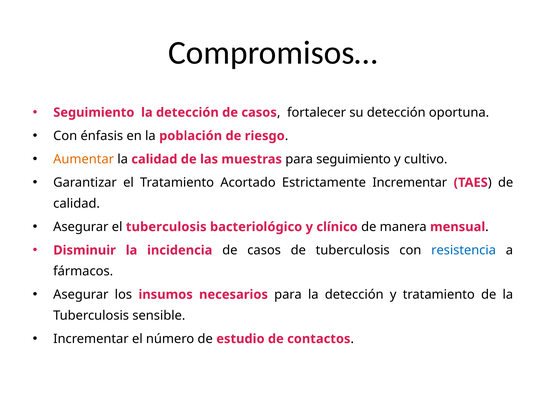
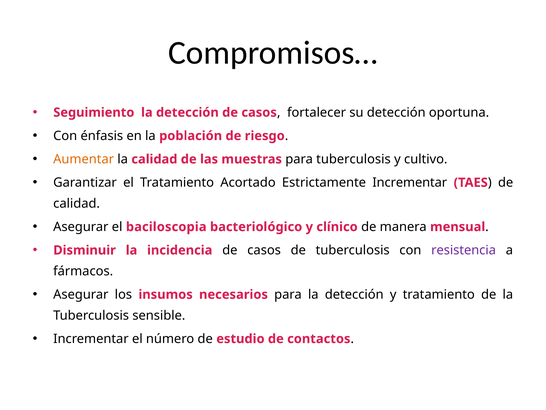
para seguimiento: seguimiento -> tuberculosis
el tuberculosis: tuberculosis -> baciloscopia
resistencia colour: blue -> purple
